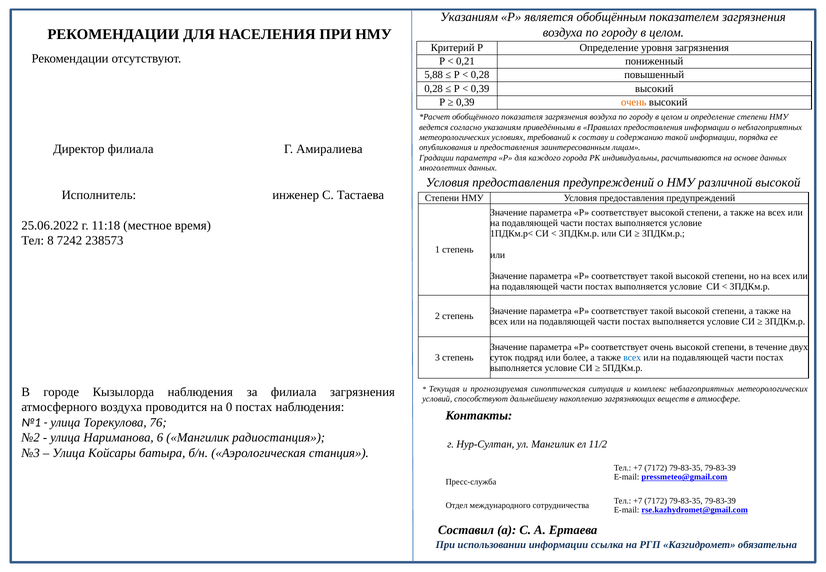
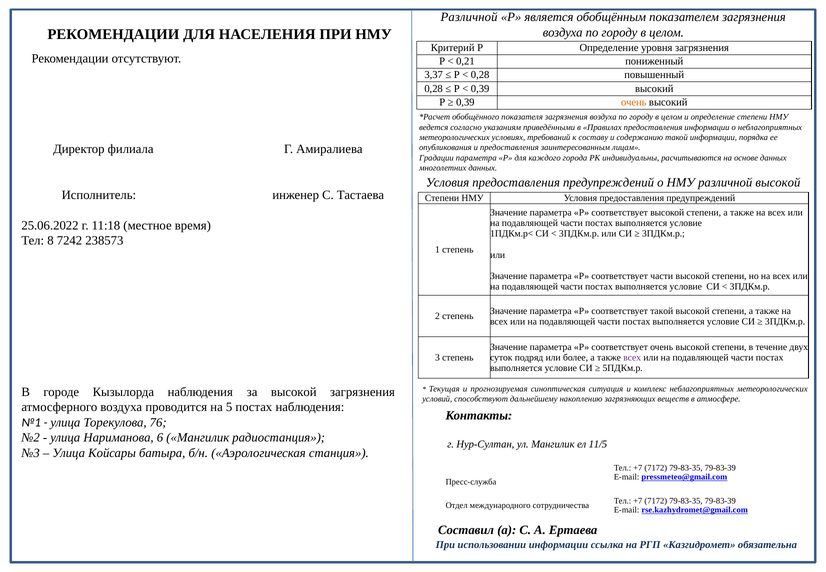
Указаниям at (469, 17): Указаниям -> Различной
5,88: 5,88 -> 3,37
такой at (662, 276): такой -> части
всех at (632, 357) colour: blue -> purple
за филиала: филиала -> высокой
0: 0 -> 5
11/2: 11/2 -> 11/5
